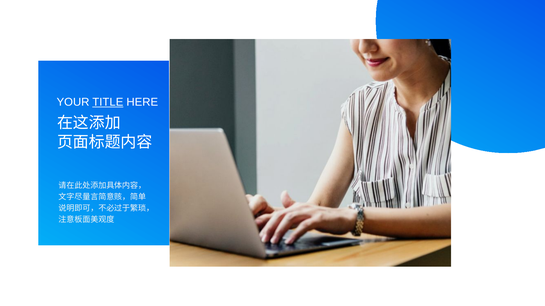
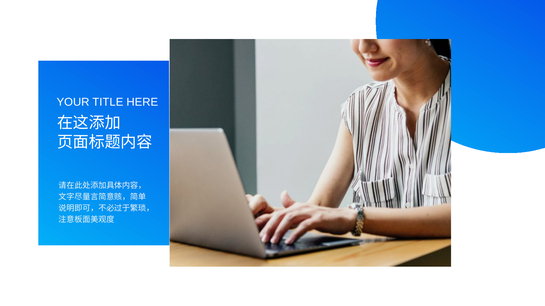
TITLE underline: present -> none
